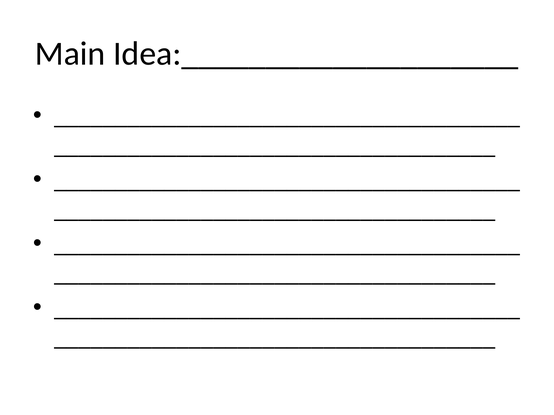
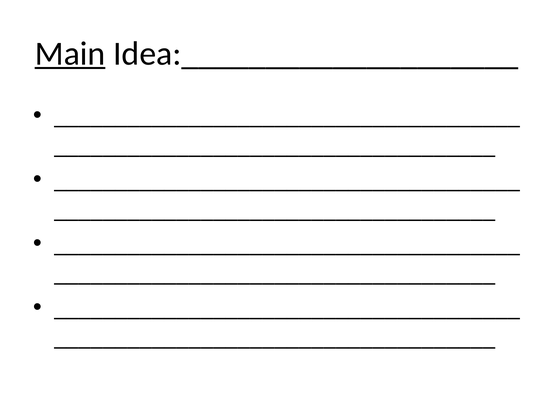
Main underline: none -> present
